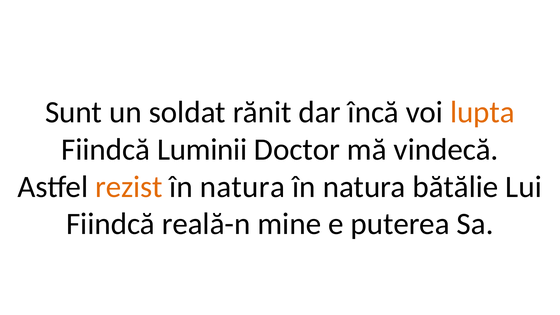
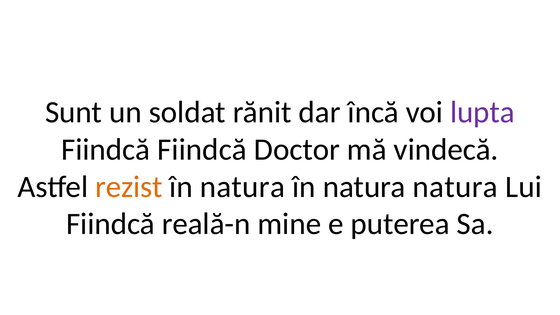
lupta colour: orange -> purple
Fiindcă Luminii: Luminii -> Fiindcă
natura bătălie: bătălie -> natura
